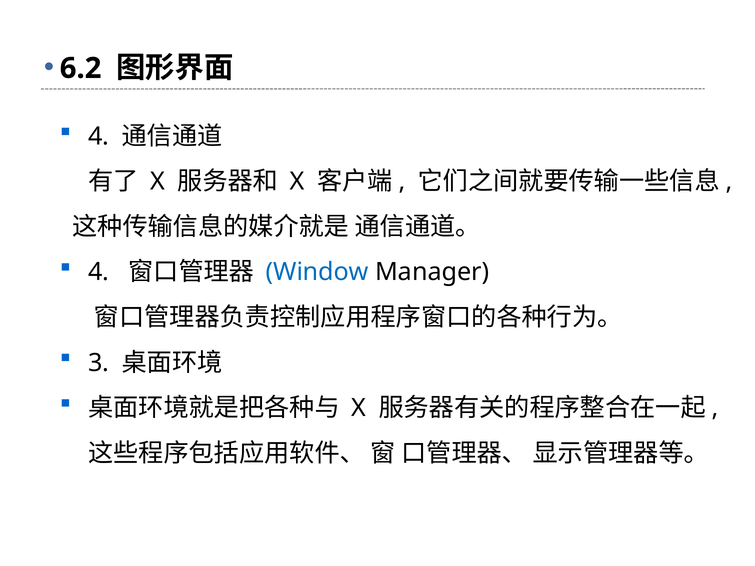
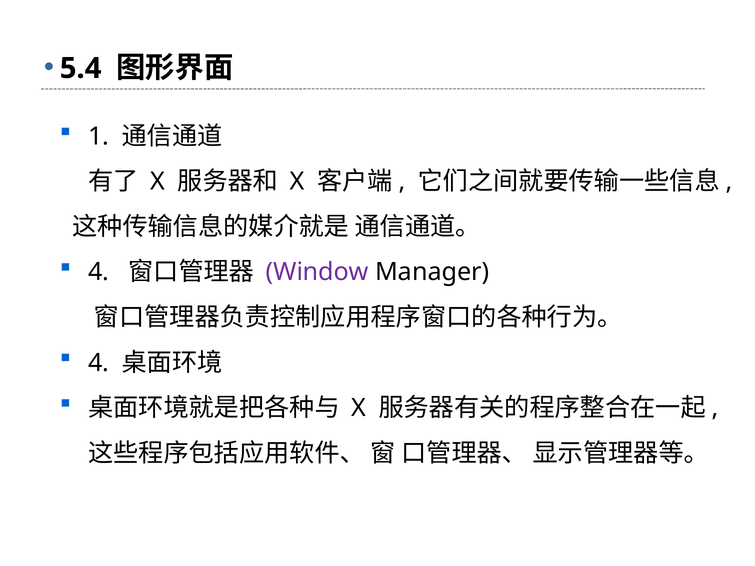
6.2: 6.2 -> 5.4
4 at (99, 136): 4 -> 1
Window colour: blue -> purple
3 at (99, 363): 3 -> 4
